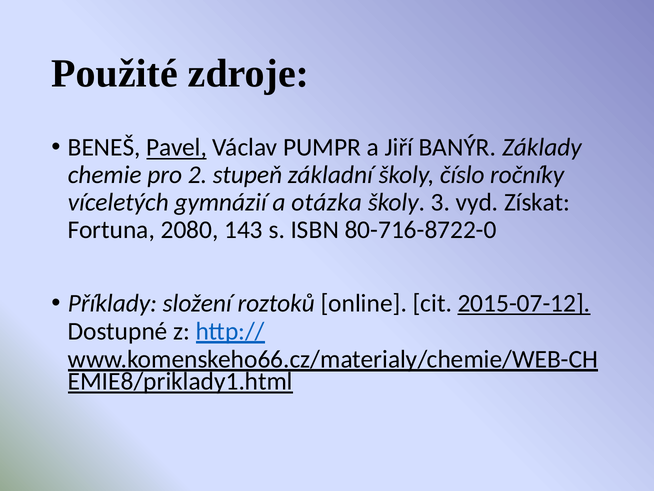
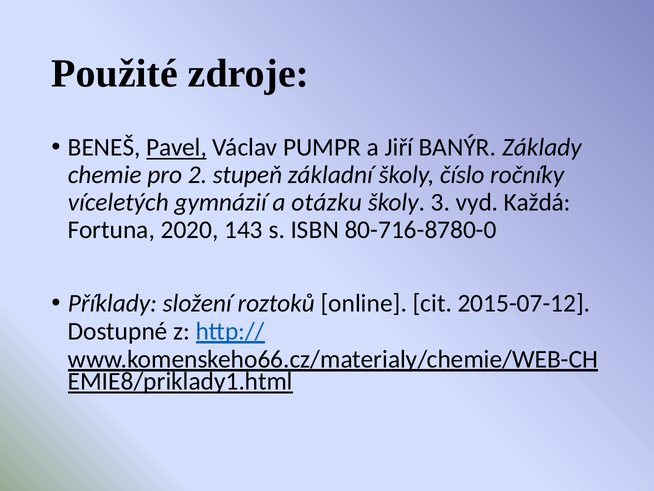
otázka: otázka -> otázku
Získat: Získat -> Každá
2080: 2080 -> 2020
80-716-8722-0: 80-716-8722-0 -> 80-716-8780-0
2015-07-12 underline: present -> none
